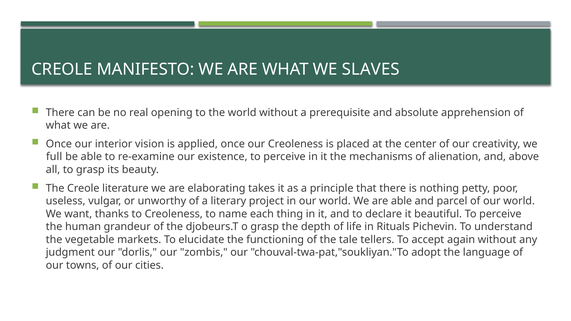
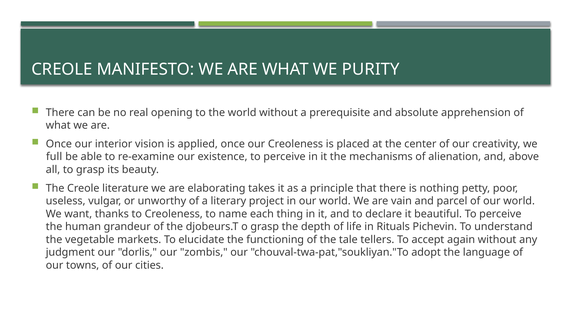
SLAVES: SLAVES -> PURITY
are able: able -> vain
